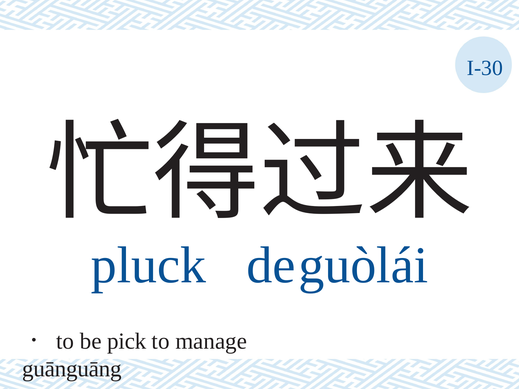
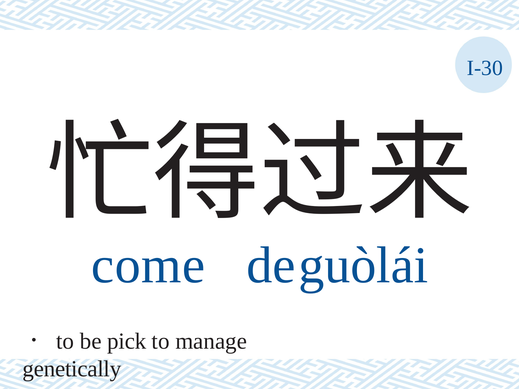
pluck: pluck -> come
guānguāng: guānguāng -> genetically
